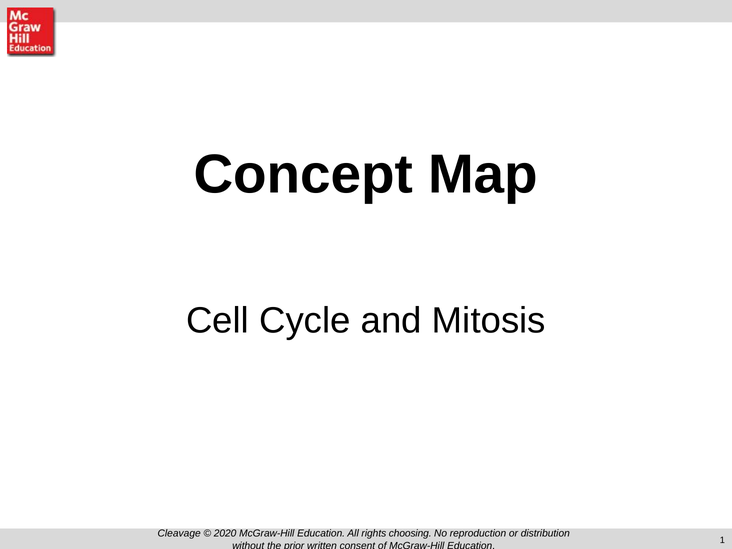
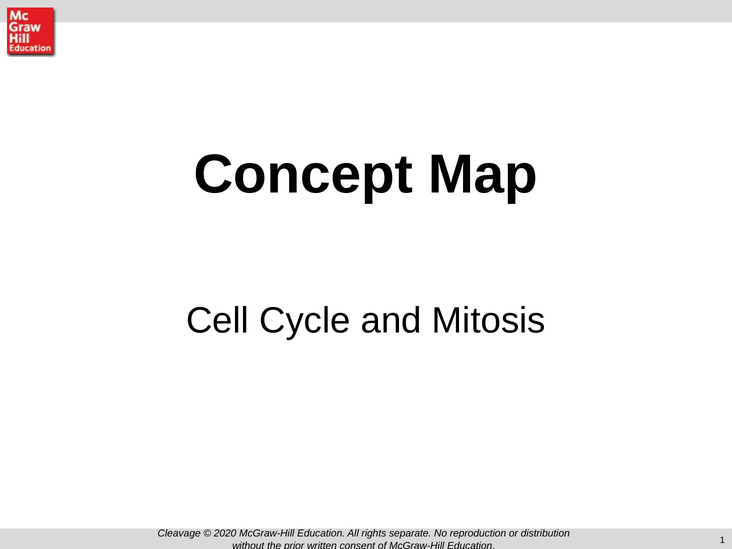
choosing: choosing -> separate
